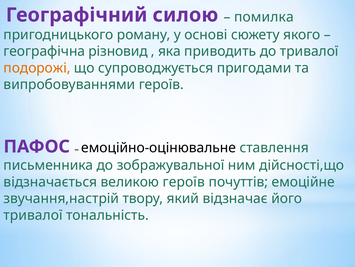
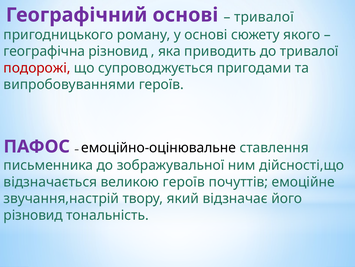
Географічний силою: силою -> основі
помилка at (264, 17): помилка -> тривалої
подорожі colour: orange -> red
тривалої at (33, 215): тривалої -> різновид
